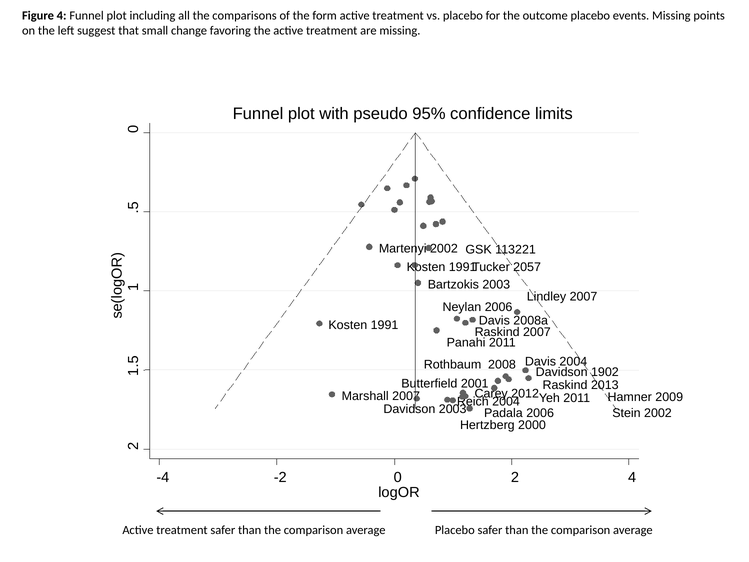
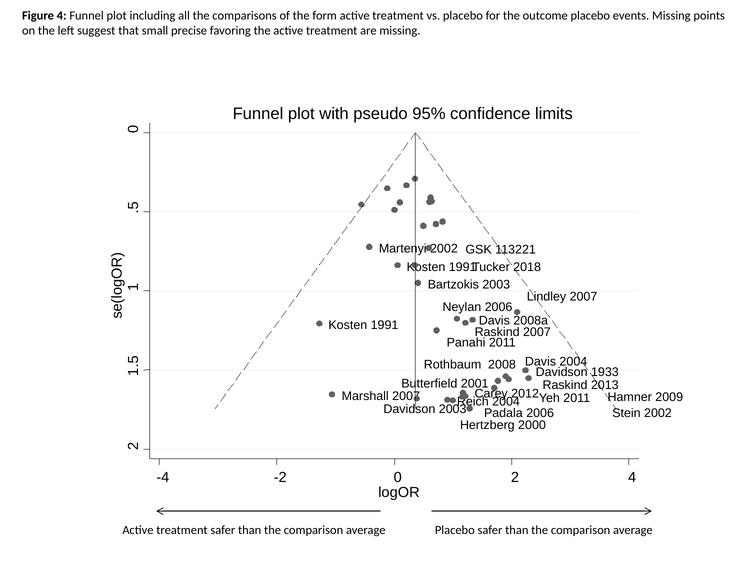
change: change -> precise
2057: 2057 -> 2018
1902: 1902 -> 1933
